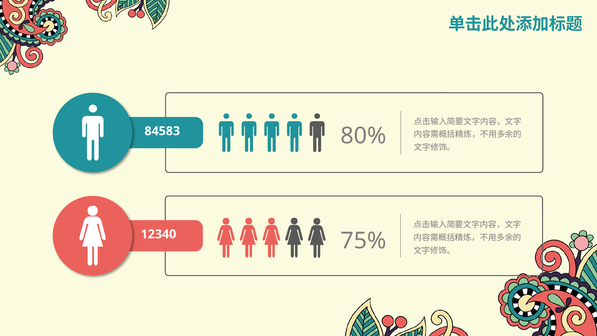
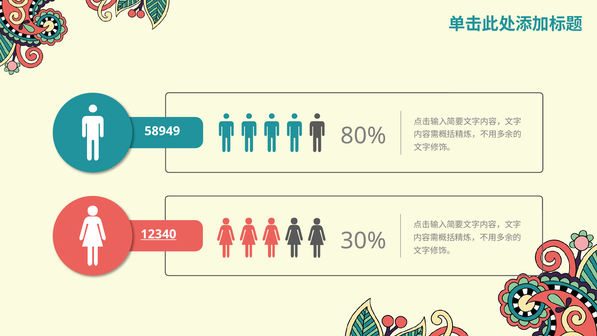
84583: 84583 -> 58949
12340 underline: none -> present
75%: 75% -> 30%
